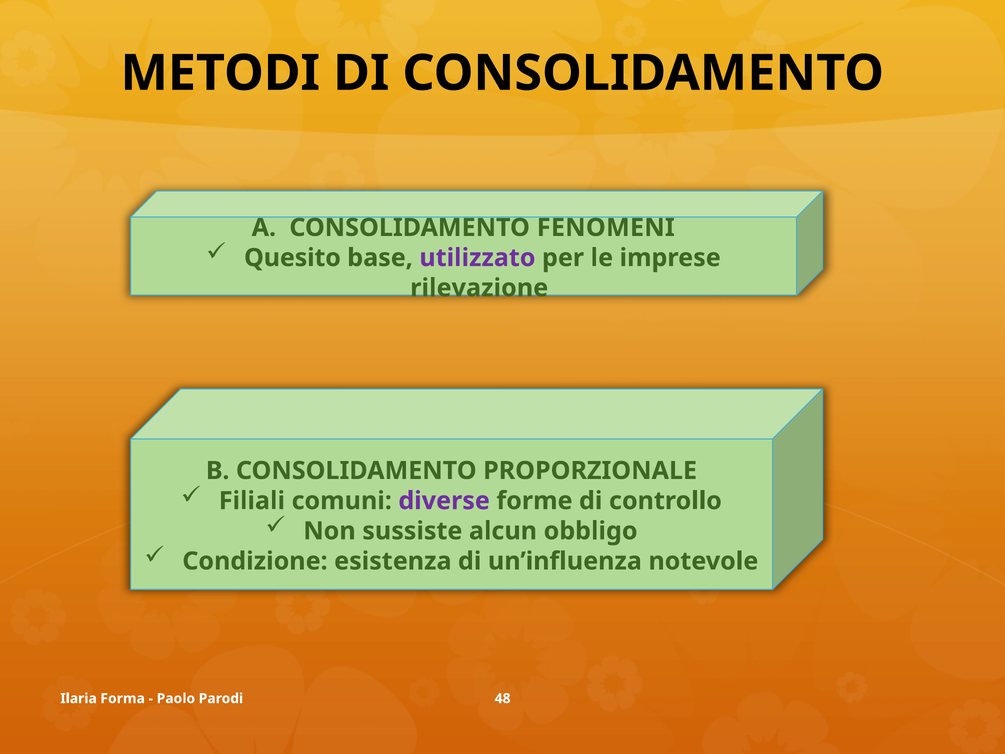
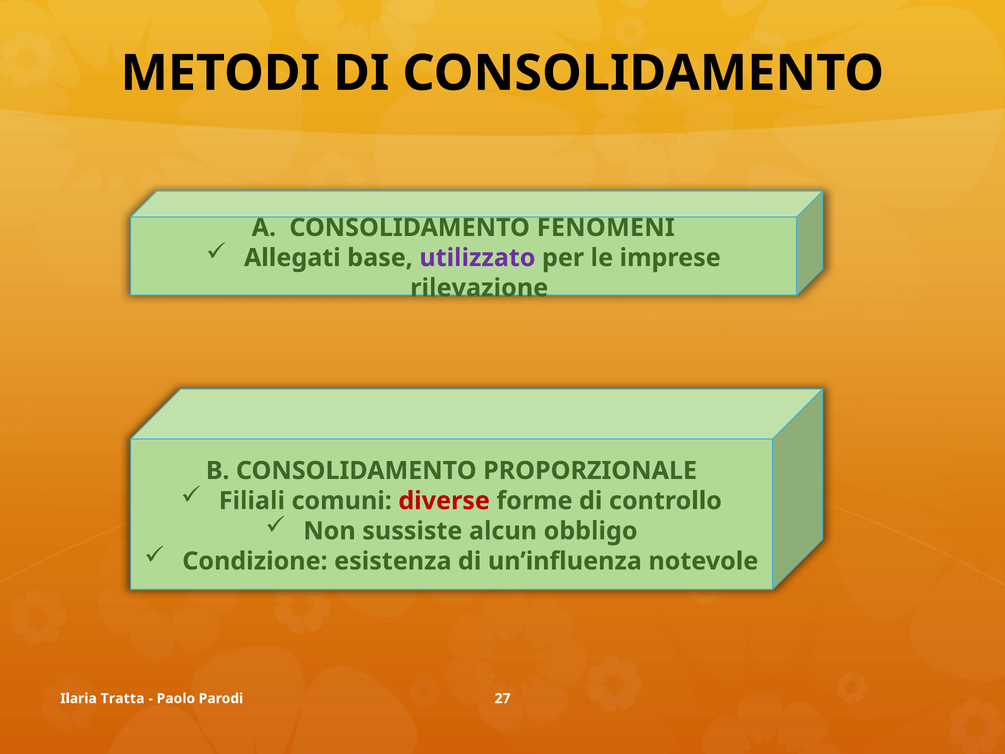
Quesito: Quesito -> Allegati
diverse colour: purple -> red
Forma: Forma -> Tratta
48: 48 -> 27
